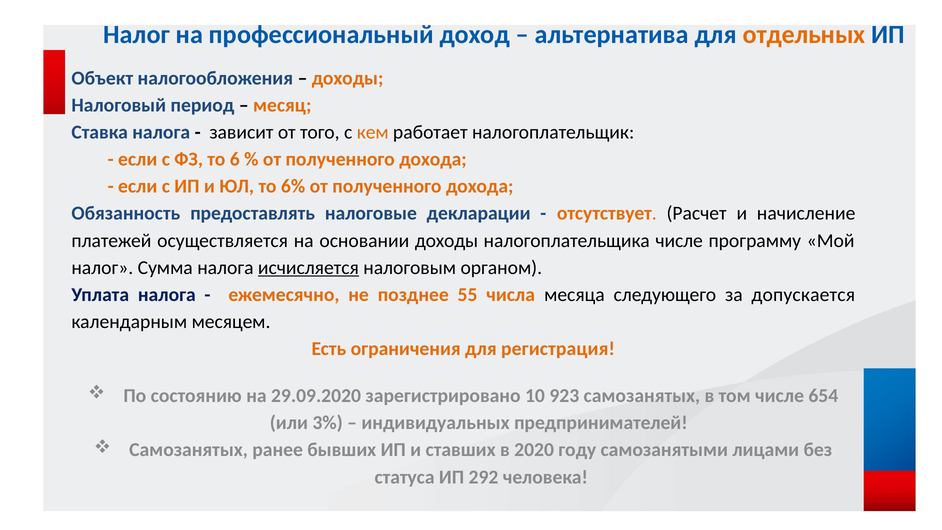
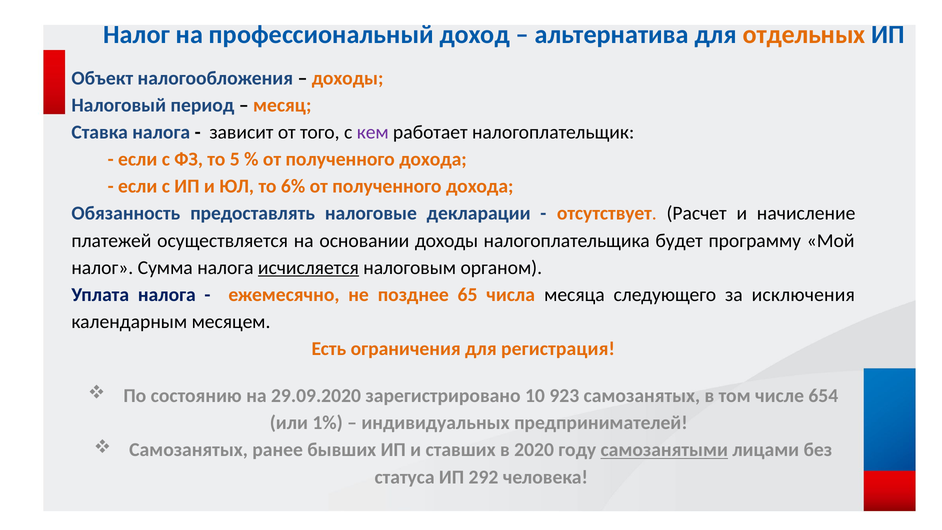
кем colour: orange -> purple
6: 6 -> 5
налогоплательщика числе: числе -> будет
55: 55 -> 65
допускается: допускается -> исключения
3%: 3% -> 1%
самозанятыми underline: none -> present
